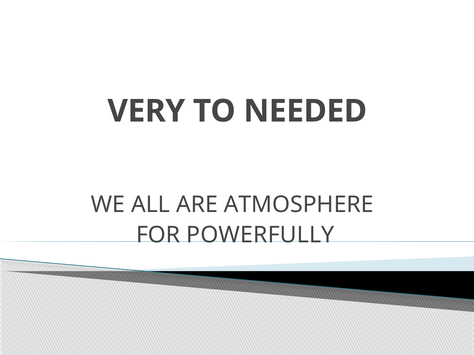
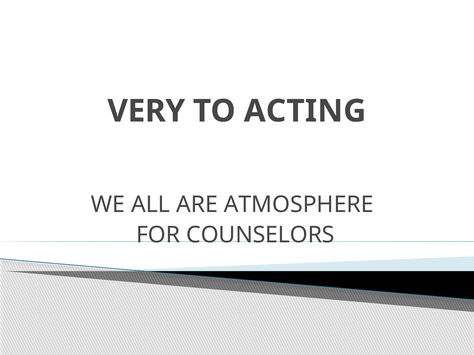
NEEDED: NEEDED -> ACTING
POWERFULLY: POWERFULLY -> COUNSELORS
